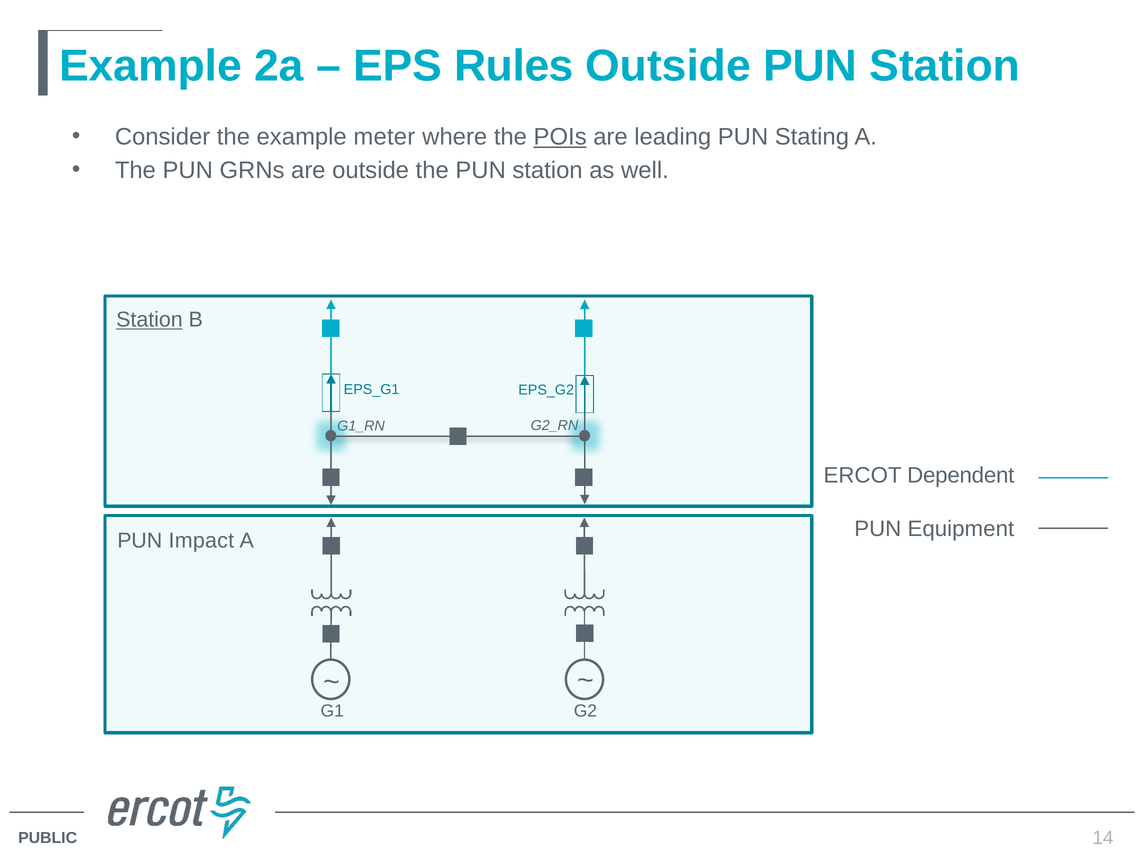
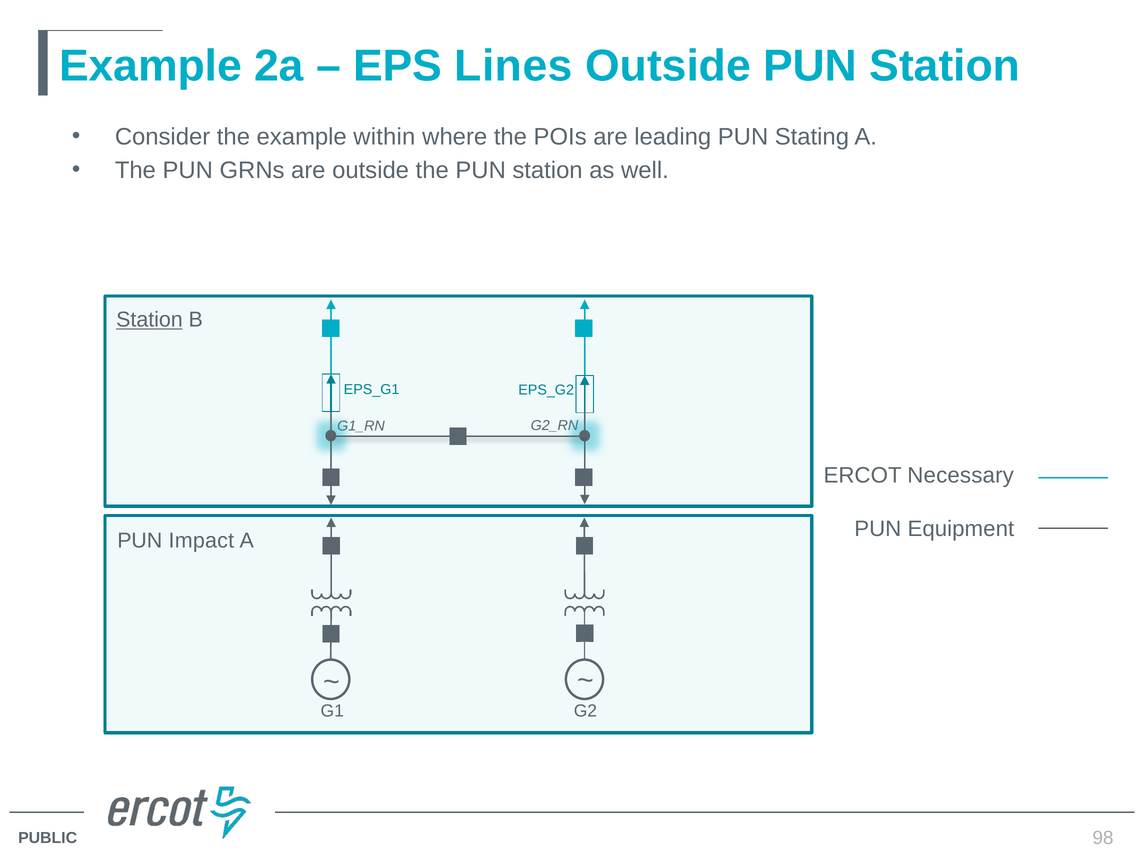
Rules: Rules -> Lines
meter: meter -> within
POIs underline: present -> none
Dependent: Dependent -> Necessary
14: 14 -> 98
